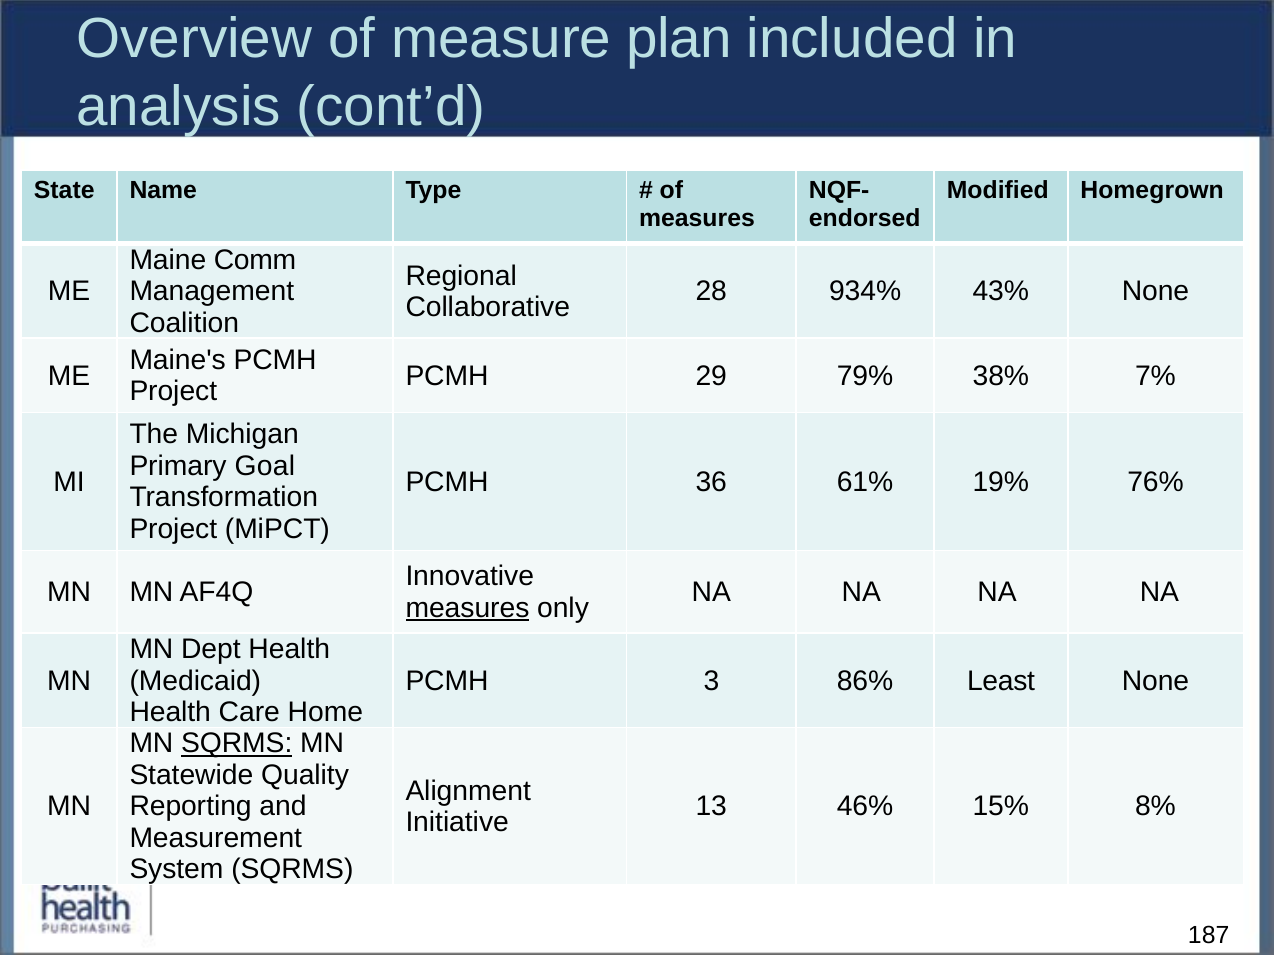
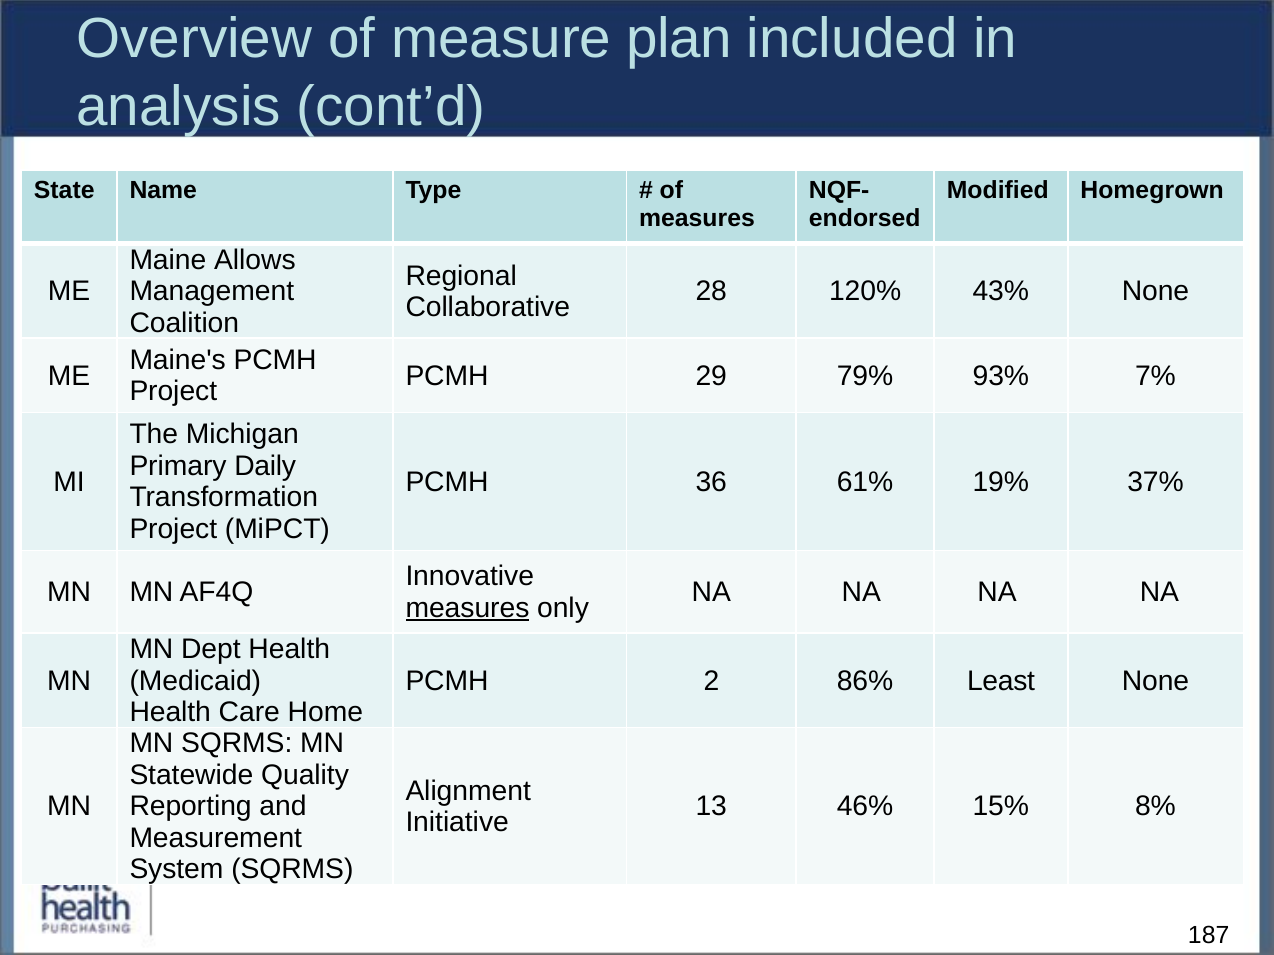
Comm: Comm -> Allows
934%: 934% -> 120%
38%: 38% -> 93%
Goal: Goal -> Daily
76%: 76% -> 37%
3: 3 -> 2
SQRMS at (237, 744) underline: present -> none
